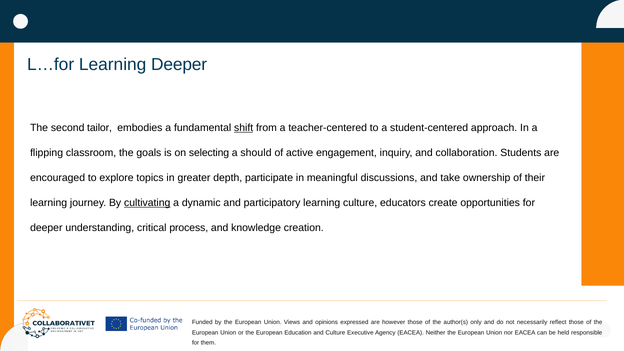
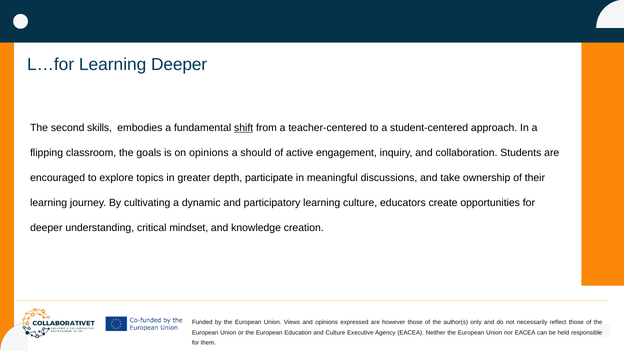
tailor: tailor -> skills
on selecting: selecting -> opinions
cultivating underline: present -> none
process: process -> mindset
